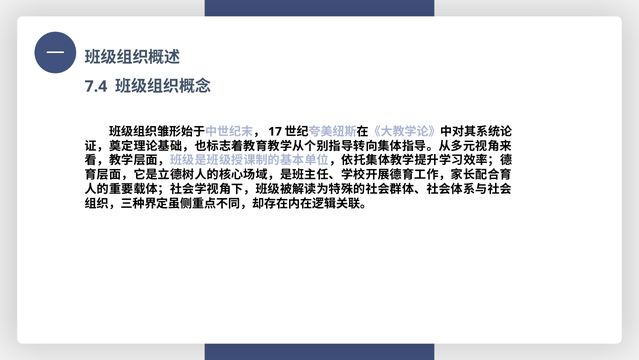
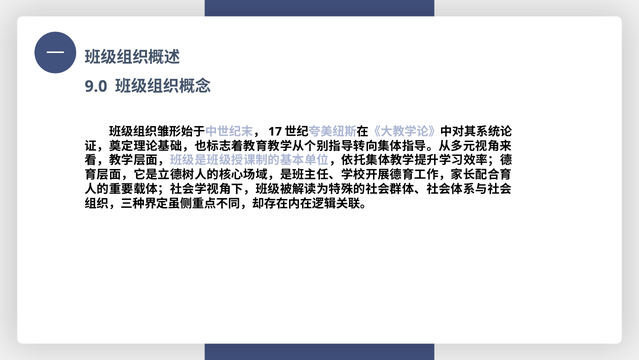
7.4: 7.4 -> 9.0
